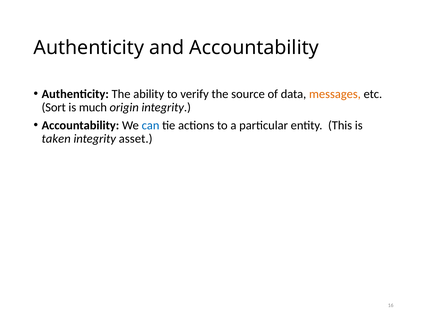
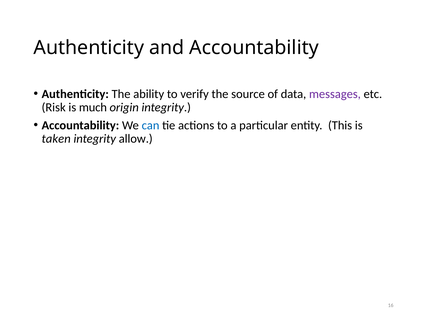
messages colour: orange -> purple
Sort: Sort -> Risk
asset: asset -> allow
